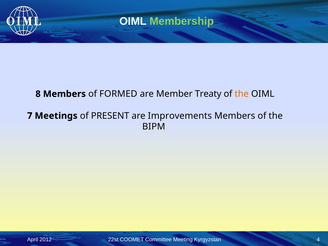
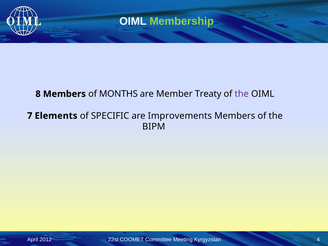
FORMED: FORMED -> MONTHS
the at (242, 94) colour: orange -> purple
Meetings: Meetings -> Elements
PRESENT: PRESENT -> SPECIFIC
